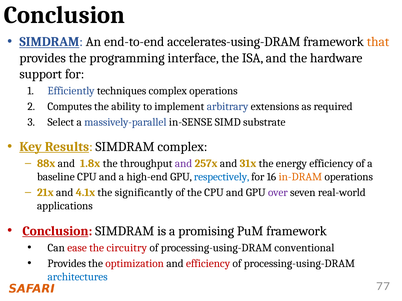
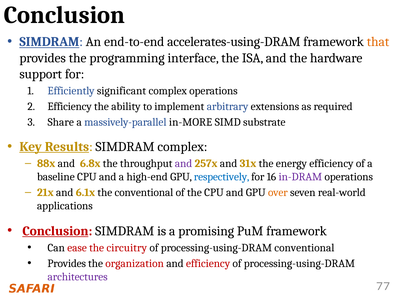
techniques: techniques -> significant
Computes at (70, 107): Computes -> Efficiency
Select: Select -> Share
in-SENSE: in-SENSE -> in-MORE
1.8x: 1.8x -> 6.8x
in-DRAM colour: orange -> purple
4.1x: 4.1x -> 6.1x
the significantly: significantly -> conventional
over colour: purple -> orange
optimization: optimization -> organization
architectures colour: blue -> purple
